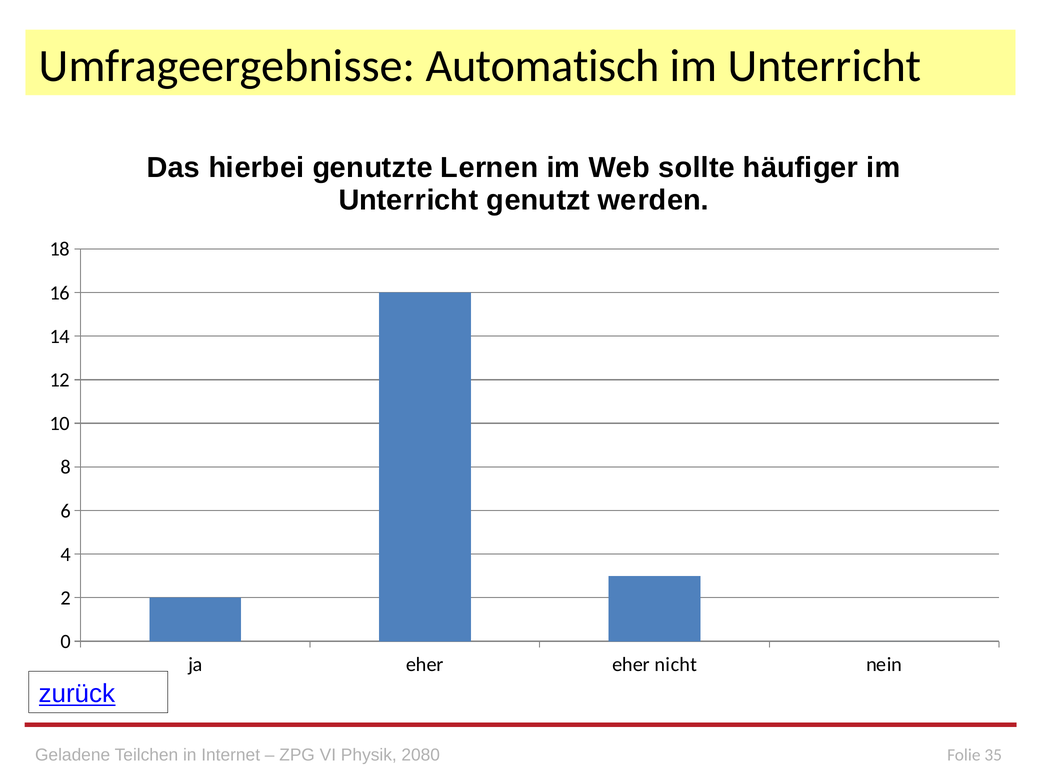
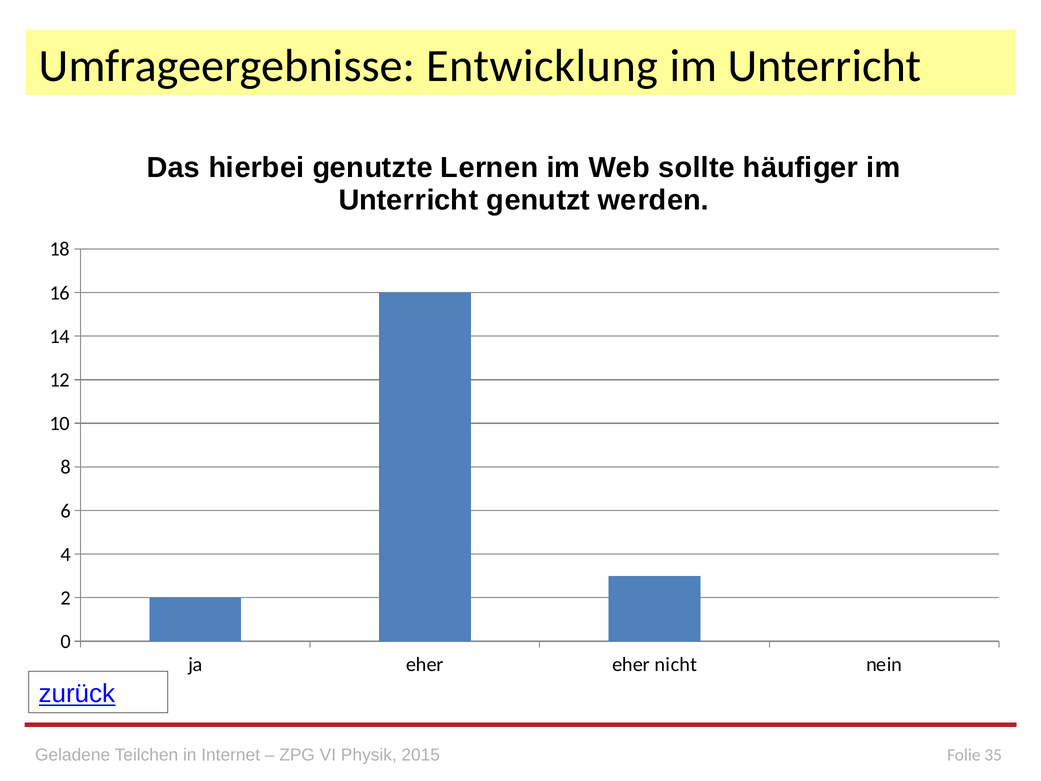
Automatisch: Automatisch -> Entwicklung
2080: 2080 -> 2015
